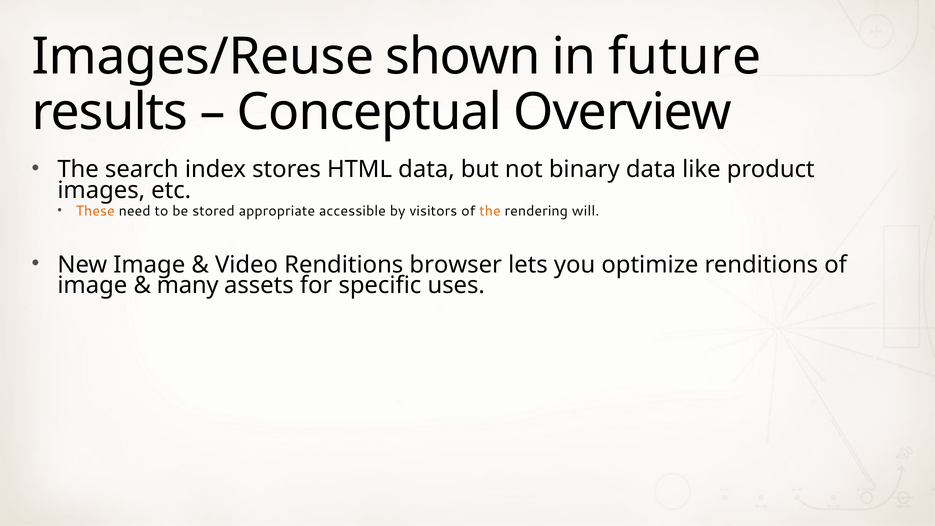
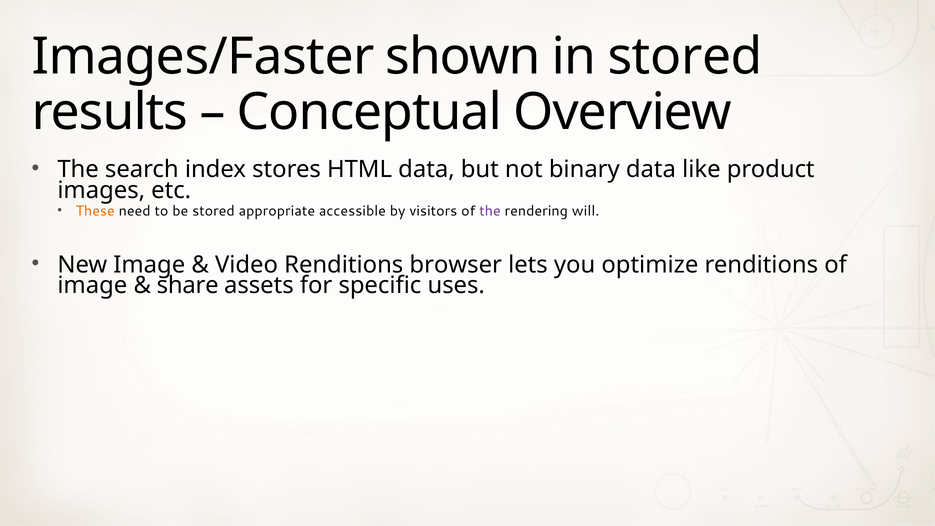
Images/Reuse: Images/Reuse -> Images/Faster
in future: future -> stored
the at (490, 211) colour: orange -> purple
many: many -> share
